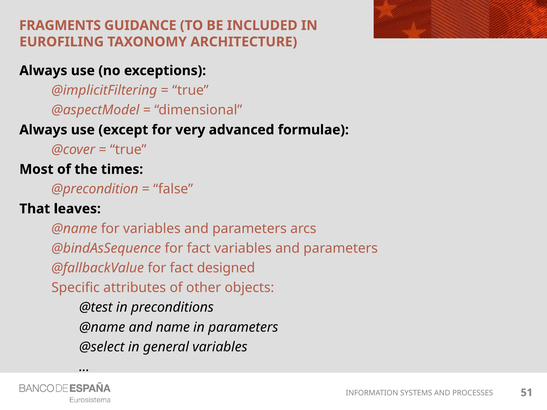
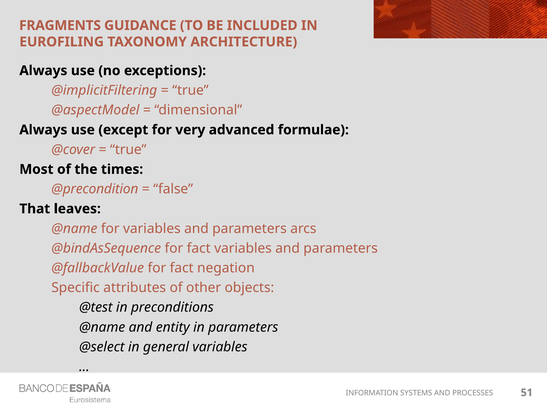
designed: designed -> negation
name: name -> entity
